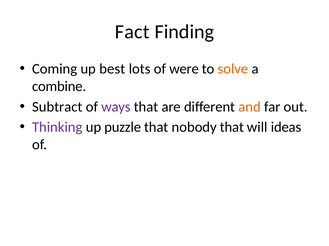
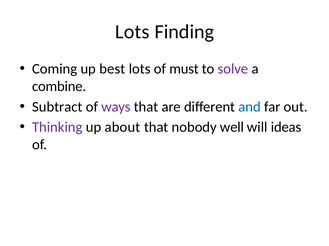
Fact at (132, 32): Fact -> Lots
were: were -> must
solve colour: orange -> purple
and colour: orange -> blue
puzzle: puzzle -> about
nobody that: that -> well
